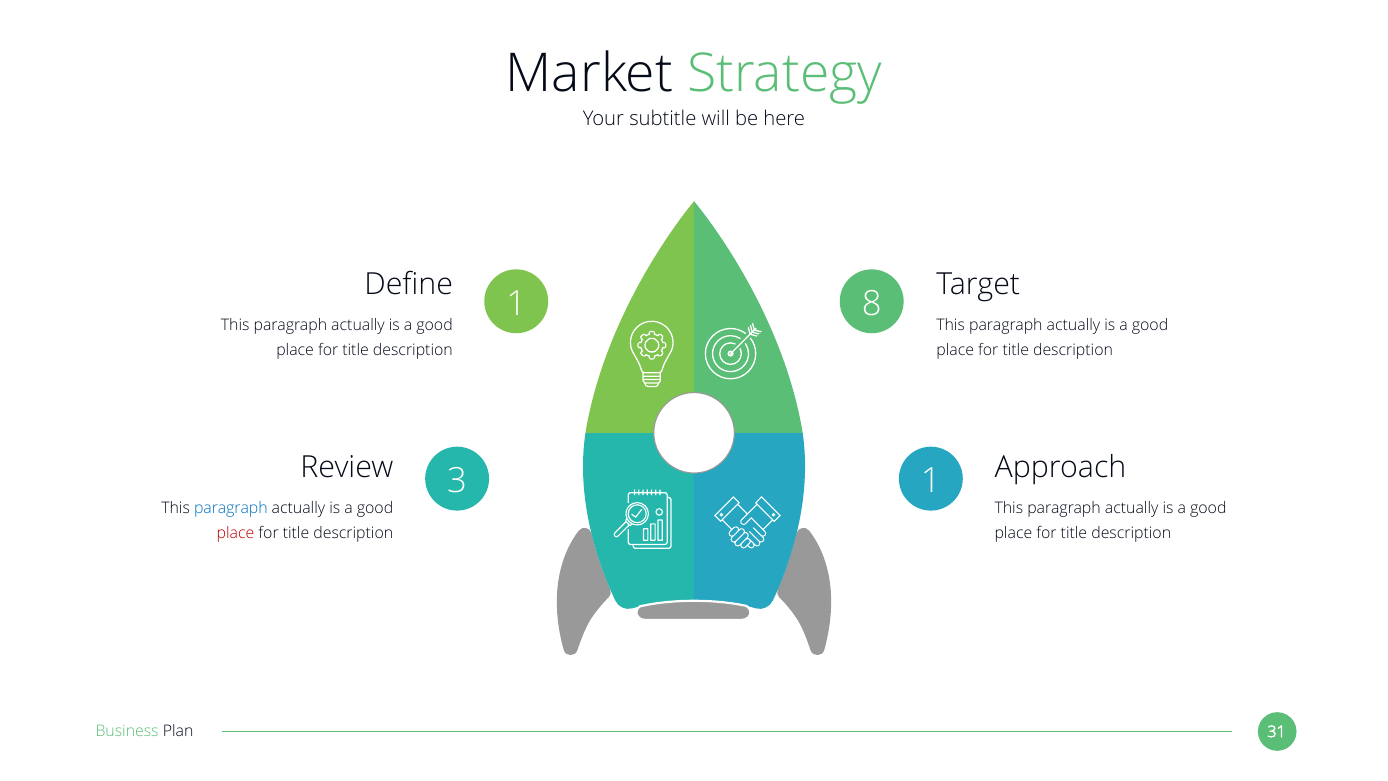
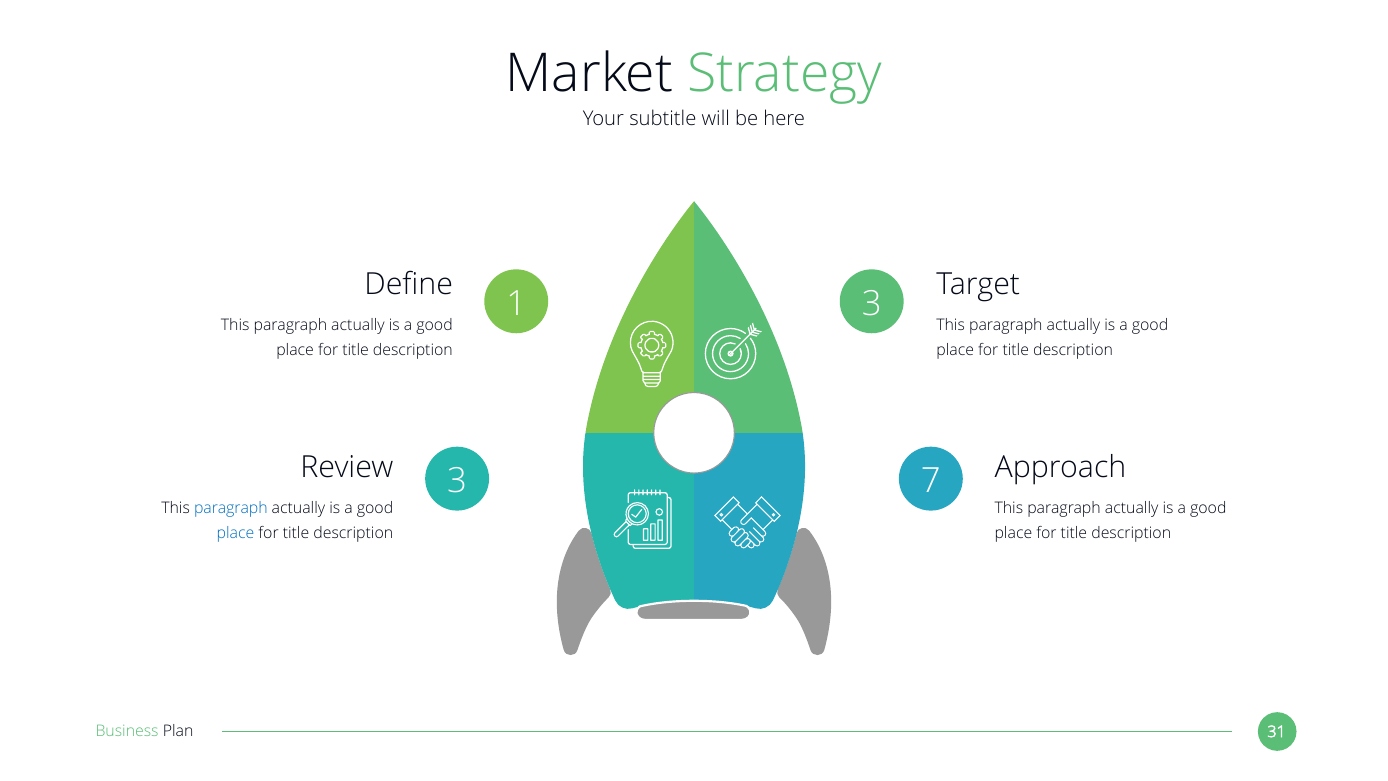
1 8: 8 -> 3
3 1: 1 -> 7
place at (236, 533) colour: red -> blue
